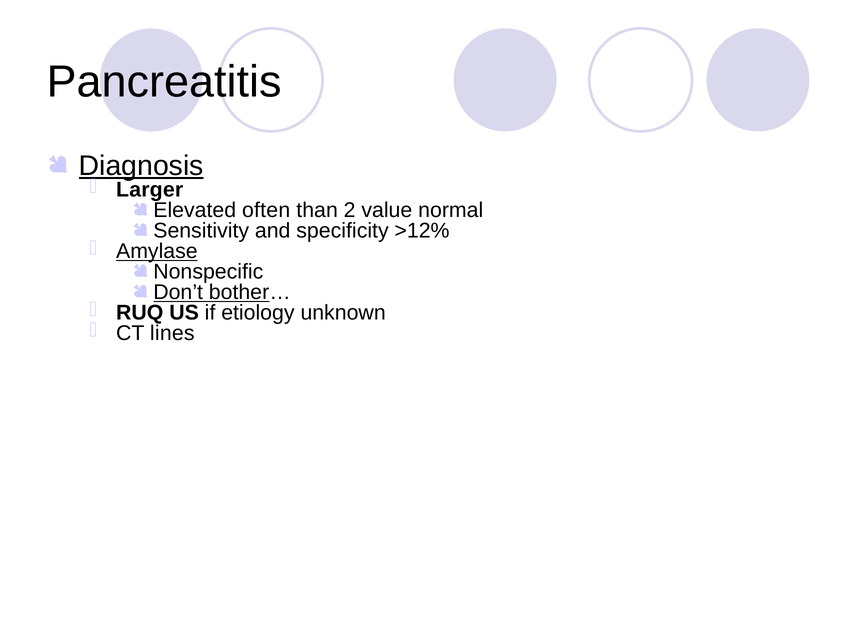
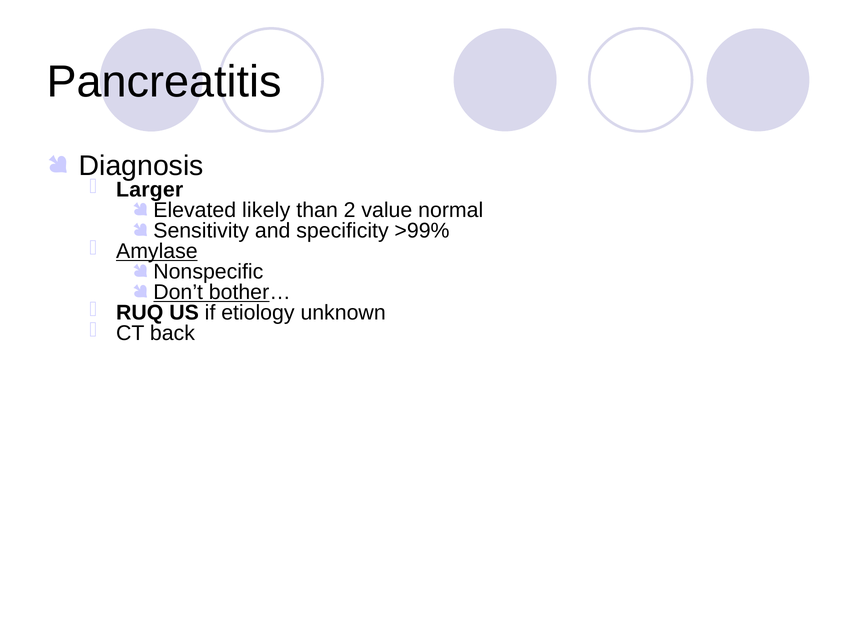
Diagnosis underline: present -> none
often: often -> likely
>12%: >12% -> >99%
lines: lines -> back
